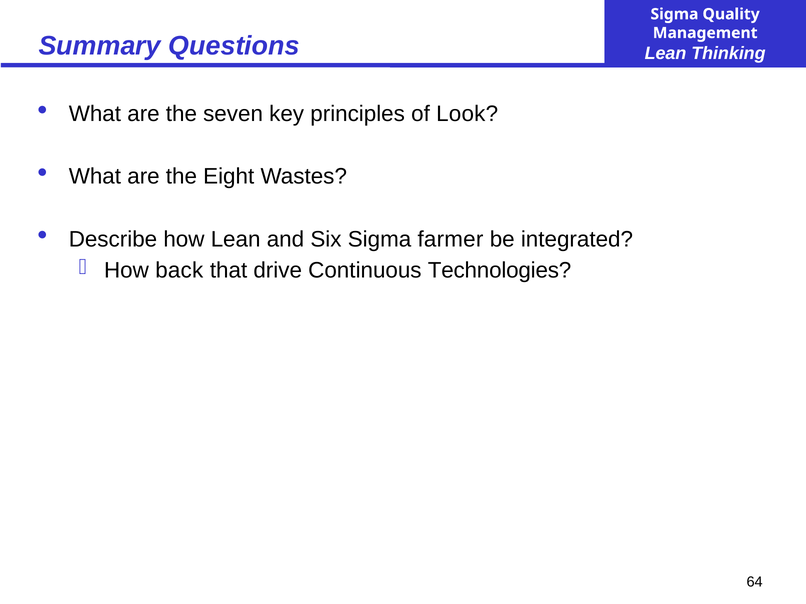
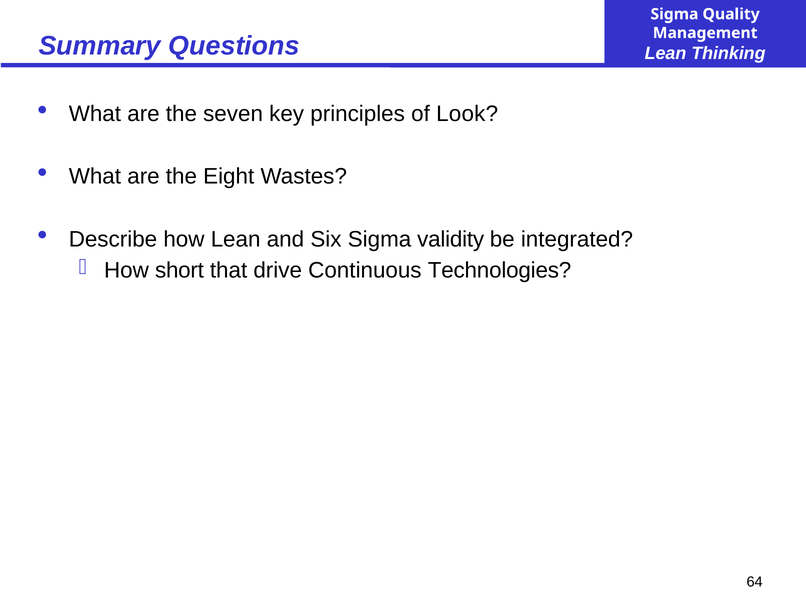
farmer: farmer -> validity
back: back -> short
